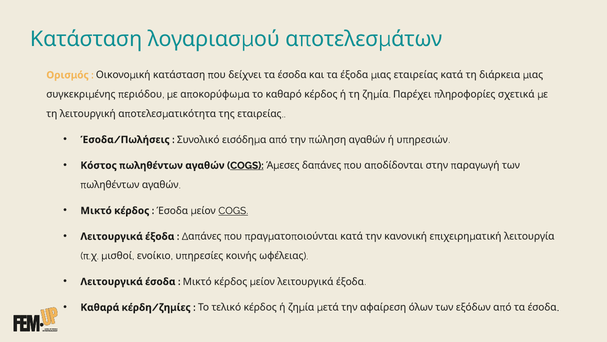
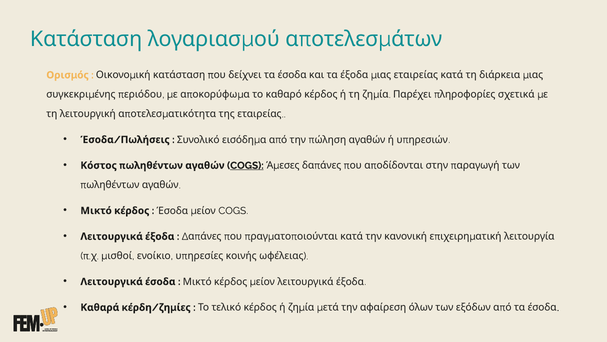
COGS at (233, 210) underline: present -> none
